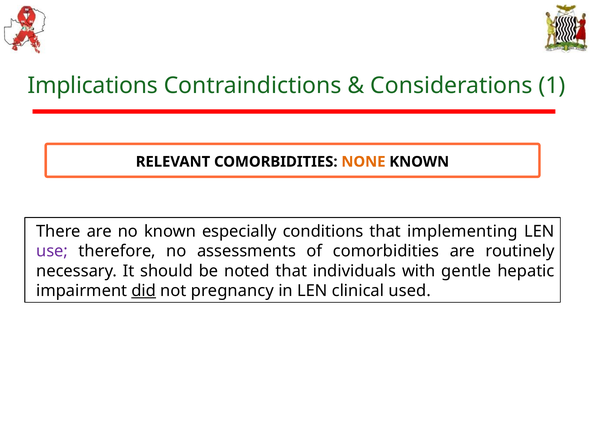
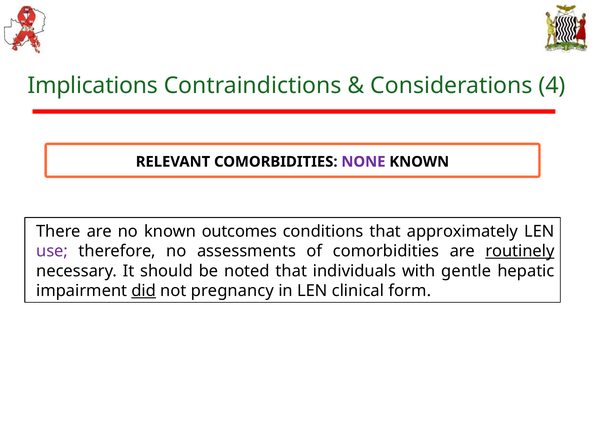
1: 1 -> 4
NONE colour: orange -> purple
especially: especially -> outcomes
implementing: implementing -> approximately
routinely underline: none -> present
used: used -> form
